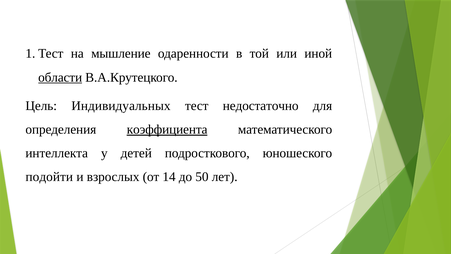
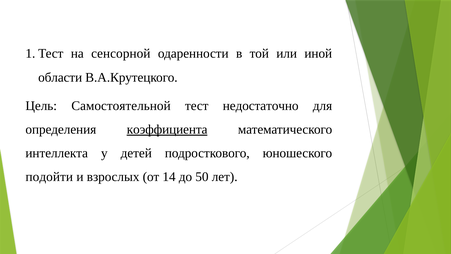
мышление: мышление -> сенсорной
области underline: present -> none
Индивидуальных: Индивидуальных -> Самостоятельной
